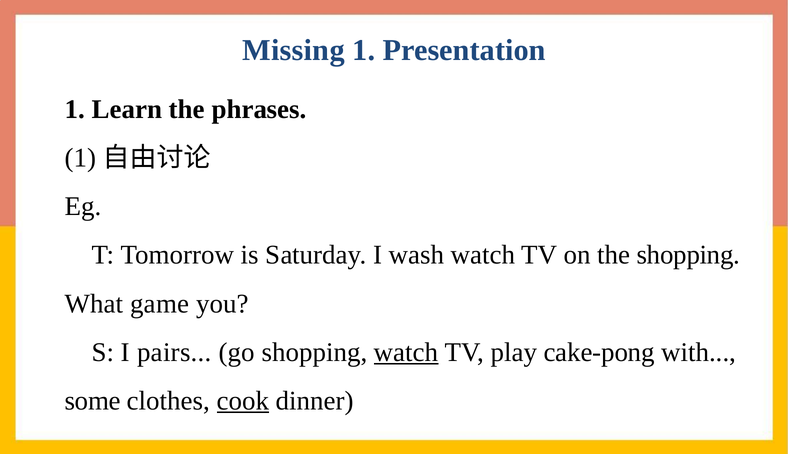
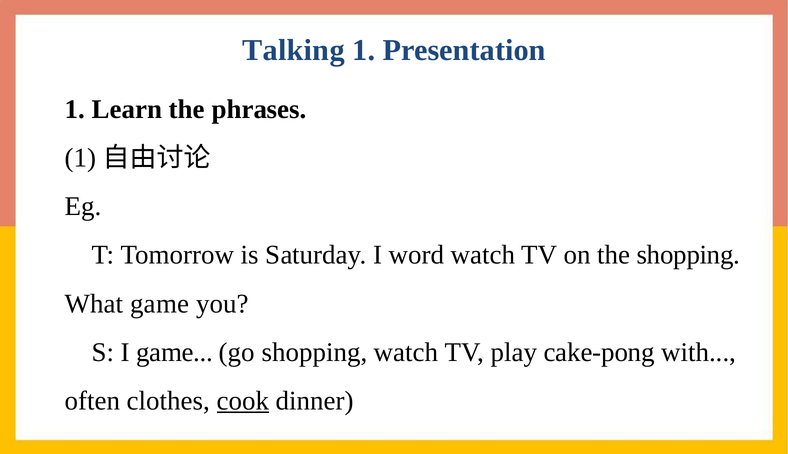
Missing: Missing -> Talking
wash: wash -> word
I pairs: pairs -> game
watch at (406, 352) underline: present -> none
some: some -> often
